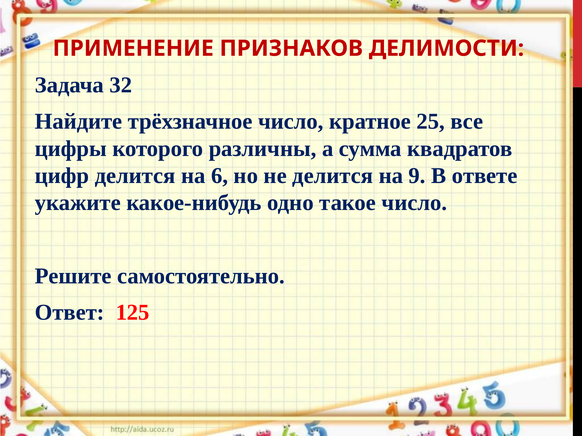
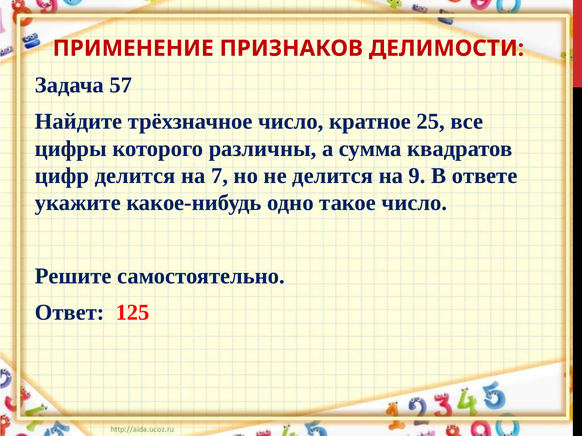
32: 32 -> 57
6: 6 -> 7
